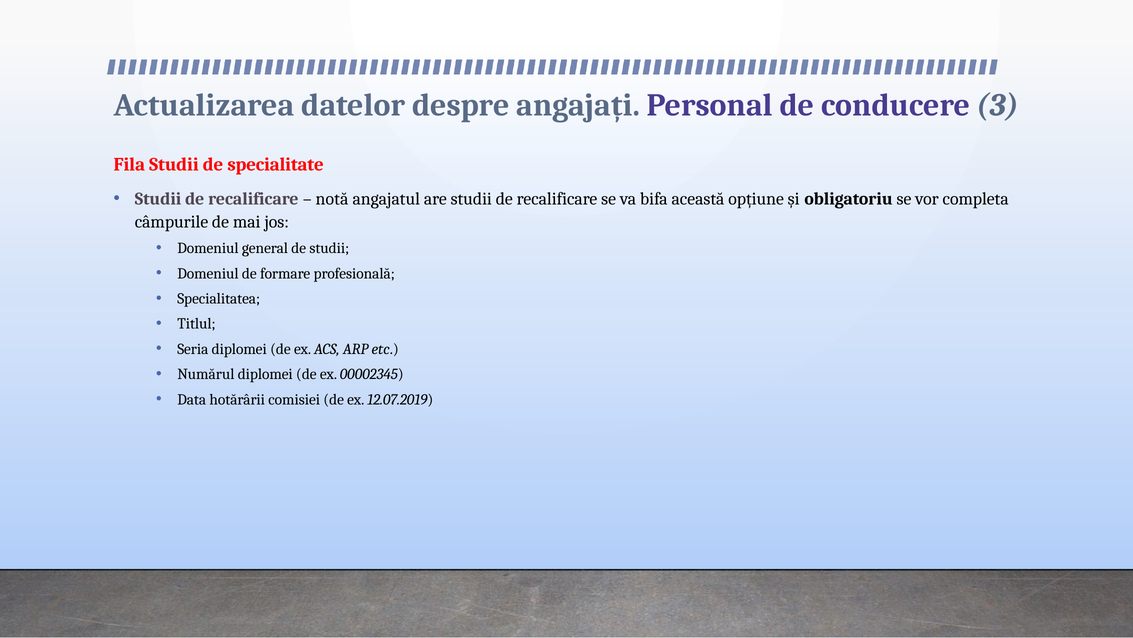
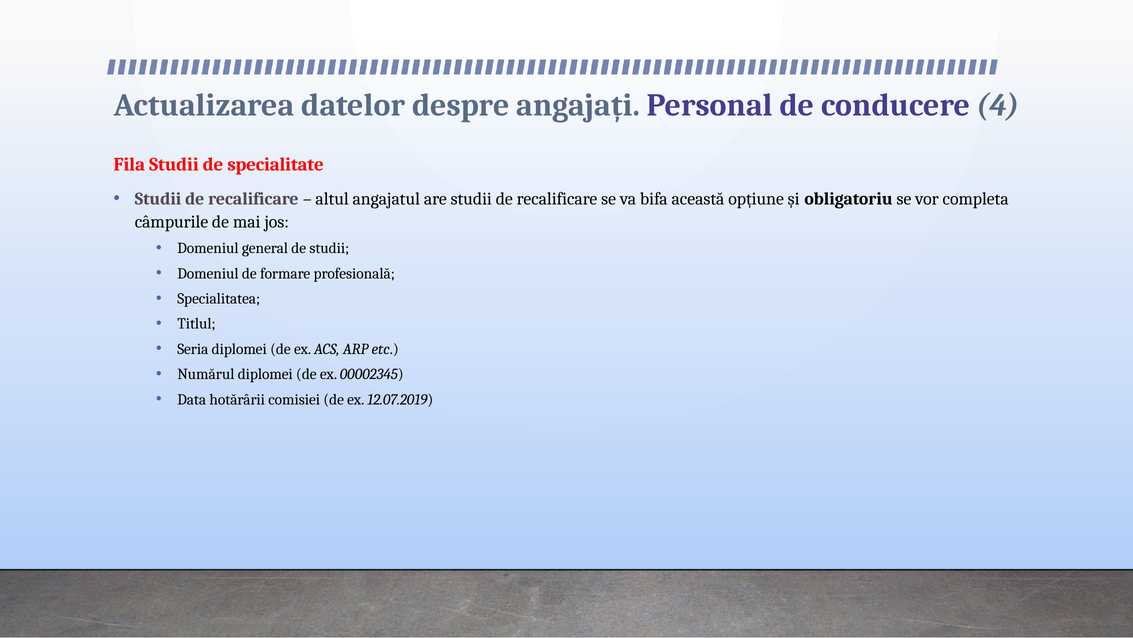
3: 3 -> 4
notă: notă -> altul
